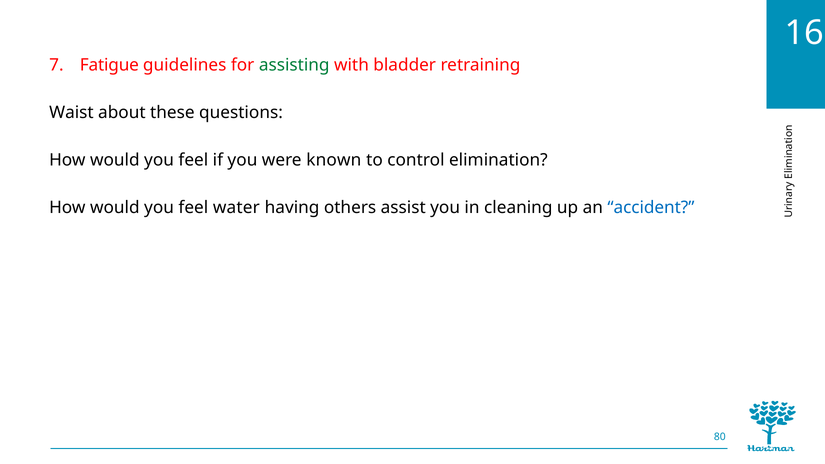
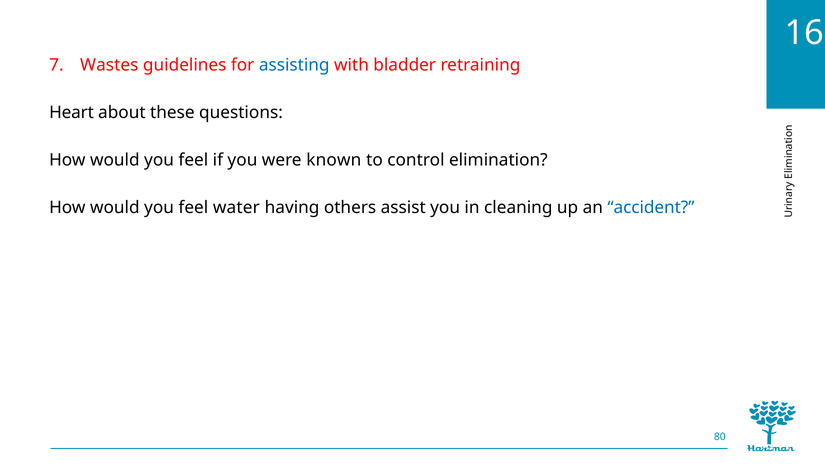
Fatigue: Fatigue -> Wastes
assisting colour: green -> blue
Waist: Waist -> Heart
